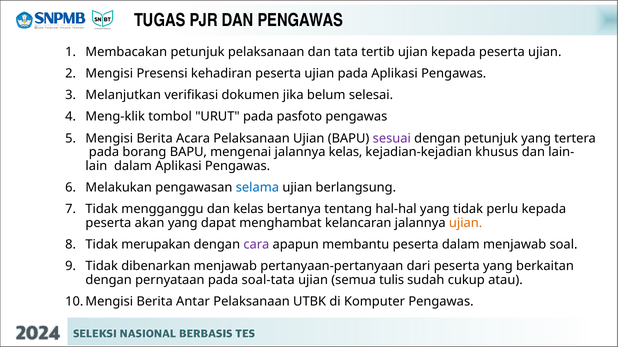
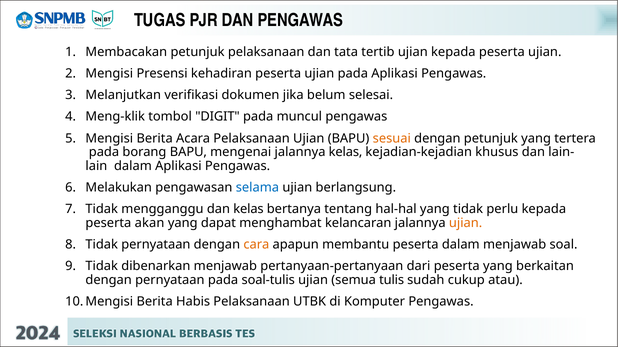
URUT: URUT -> DIGIT
pasfoto: pasfoto -> muncul
sesuai colour: purple -> orange
Tidak merupakan: merupakan -> pernyataan
cara colour: purple -> orange
soal-tata: soal-tata -> soal-tulis
Antar: Antar -> Habis
